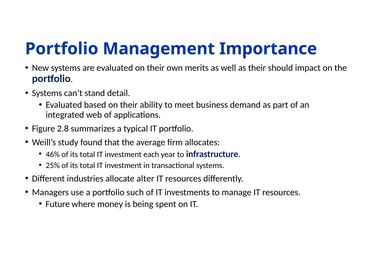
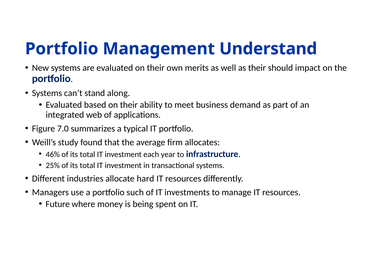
Importance: Importance -> Understand
detail: detail -> along
2.8: 2.8 -> 7.0
alter: alter -> hard
